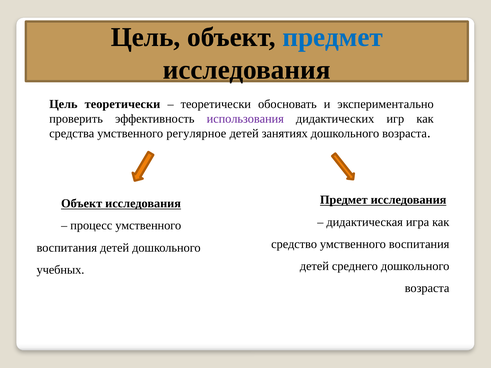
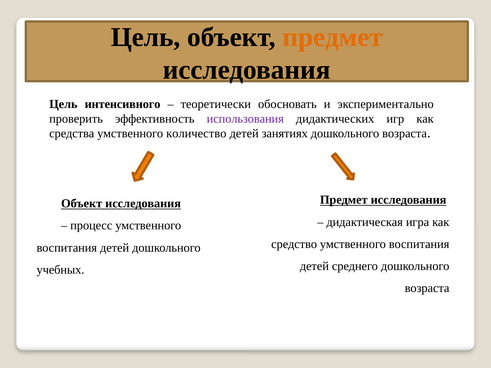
предмет at (333, 37) colour: blue -> orange
Цель теоретически: теоретически -> интенсивного
регулярное: регулярное -> количество
